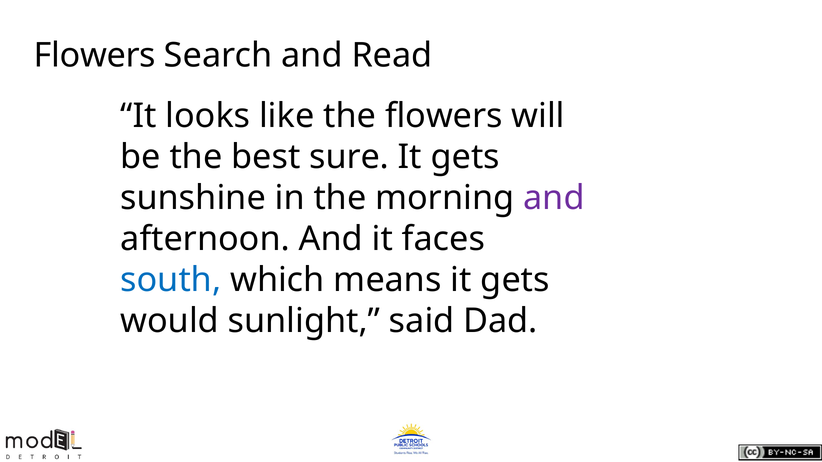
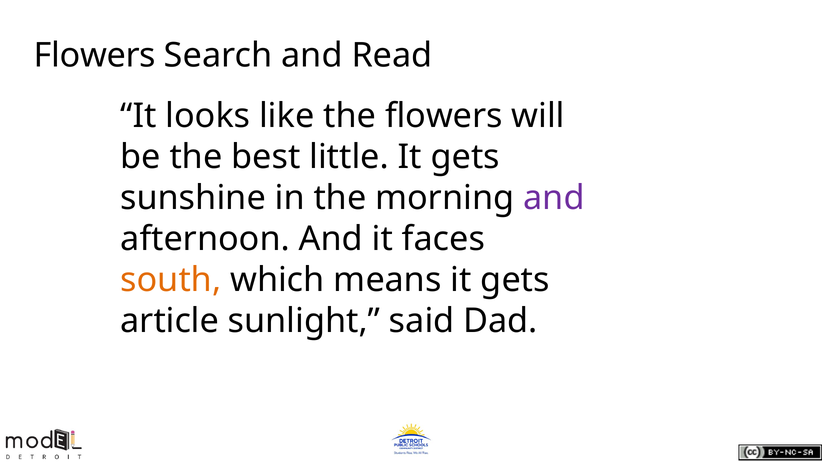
sure: sure -> little
south colour: blue -> orange
would: would -> article
